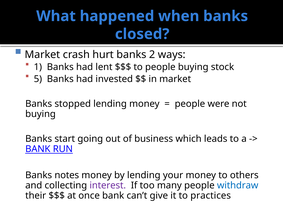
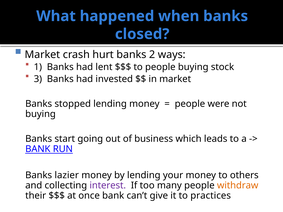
5: 5 -> 3
notes: notes -> lazier
withdraw colour: blue -> orange
